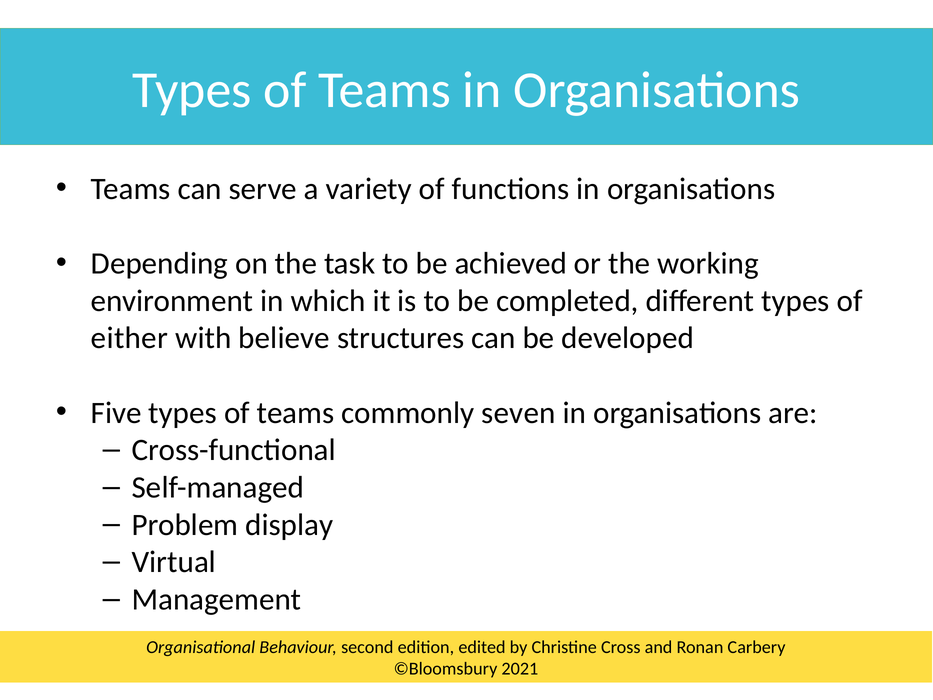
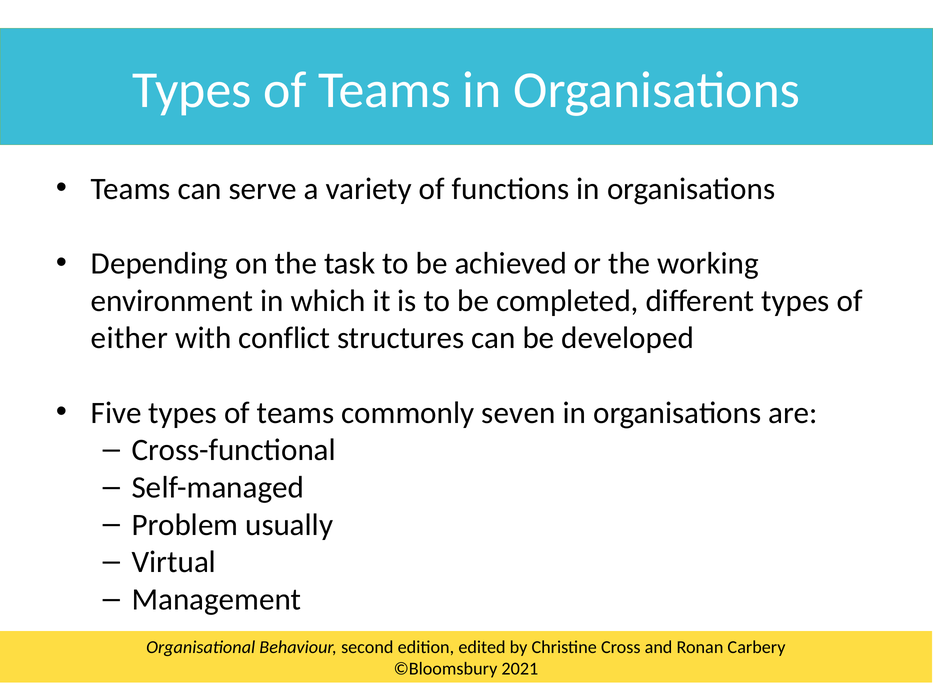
believe: believe -> conflict
display: display -> usually
